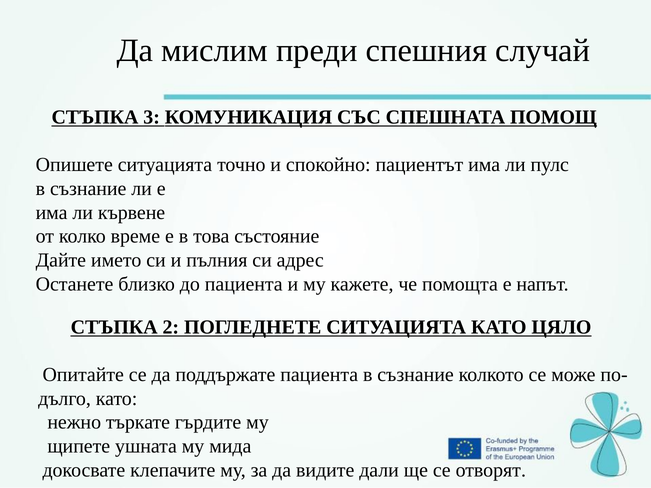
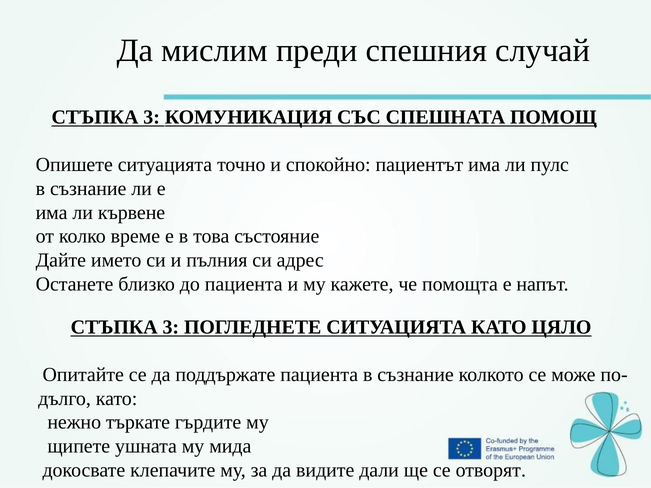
2 at (171, 327): 2 -> 3
